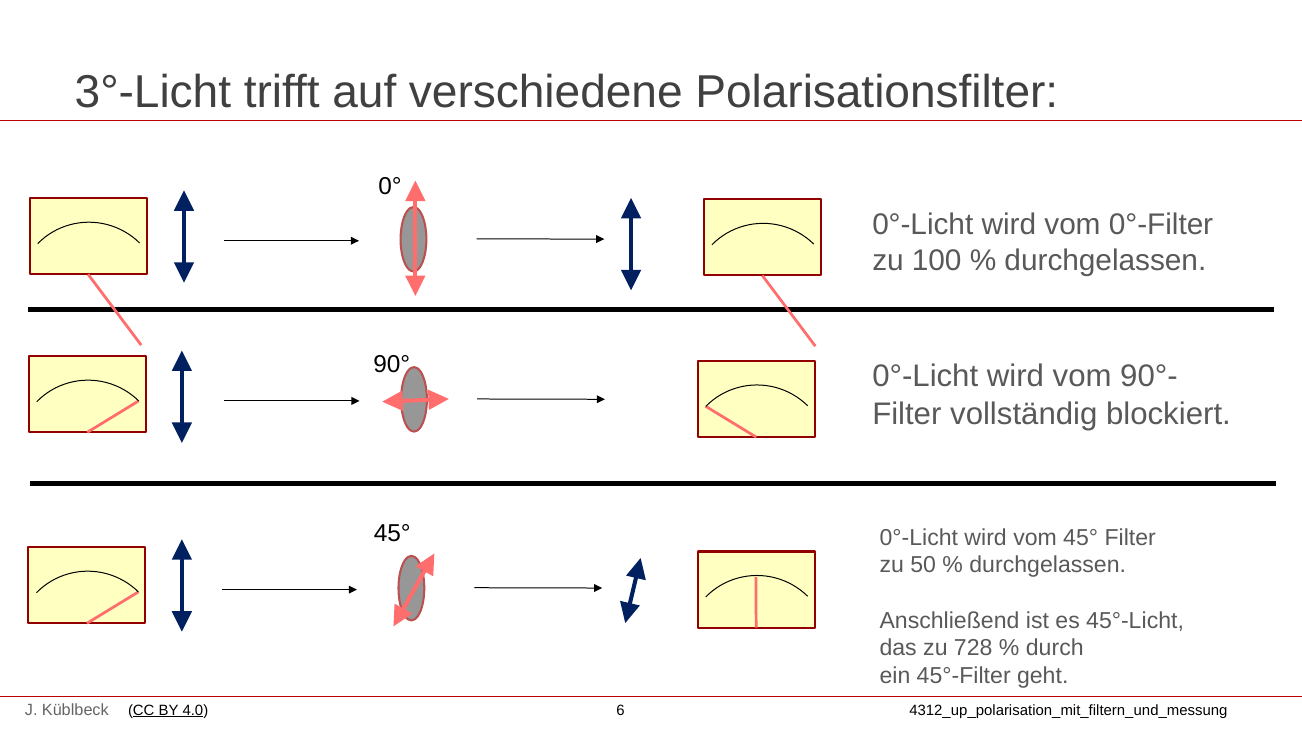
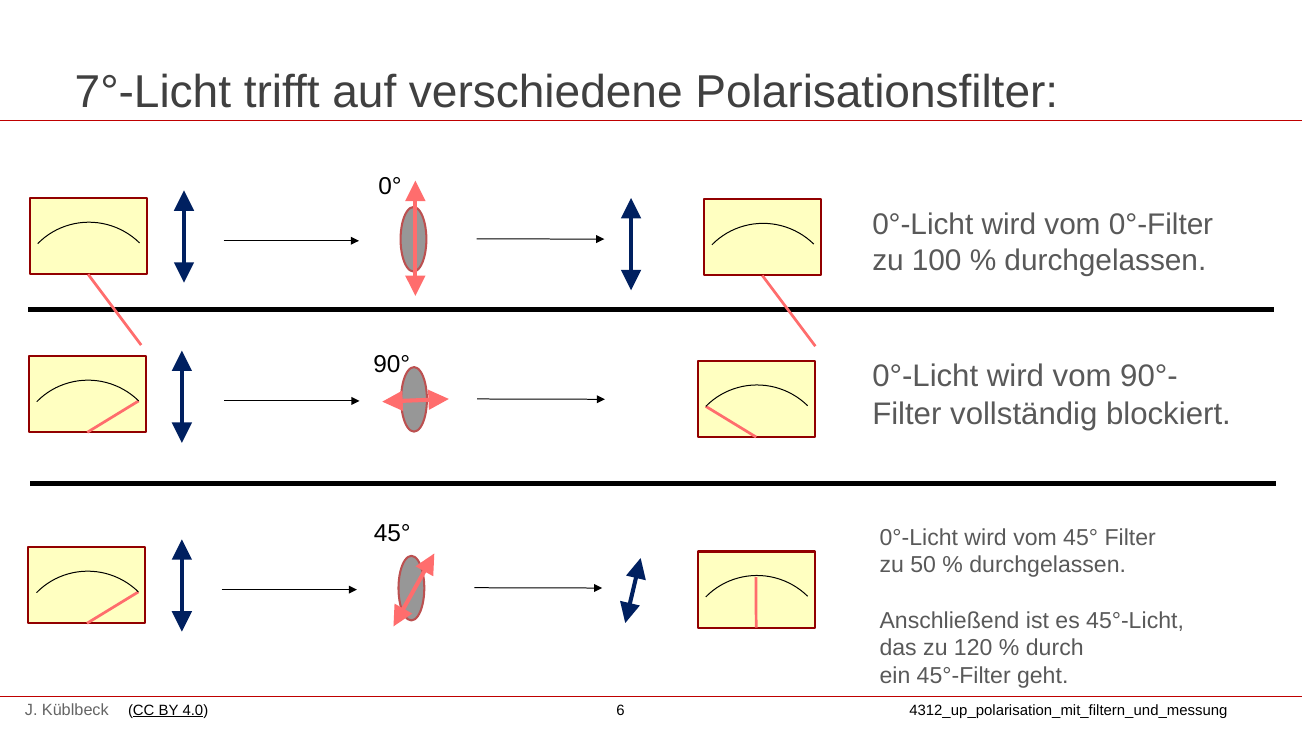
3°-Licht: 3°-Licht -> 7°-Licht
728: 728 -> 120
